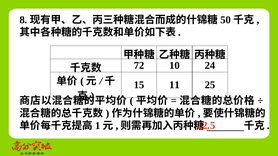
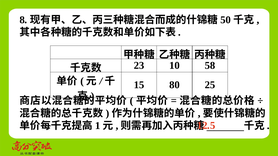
72: 72 -> 23
24: 24 -> 58
11: 11 -> 80
